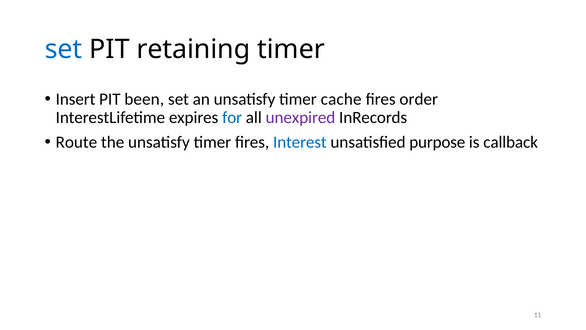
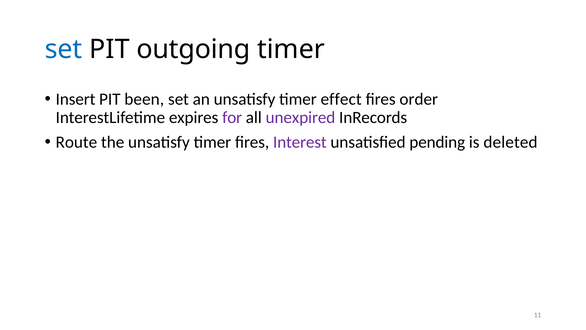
retaining: retaining -> outgoing
cache: cache -> effect
for colour: blue -> purple
Interest colour: blue -> purple
purpose: purpose -> pending
callback: callback -> deleted
